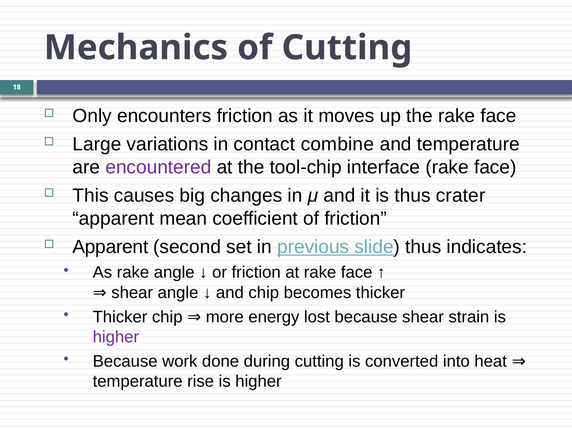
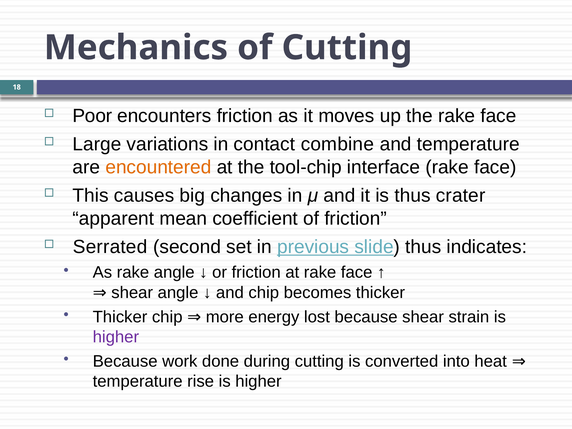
Only: Only -> Poor
encountered colour: purple -> orange
Apparent at (110, 247): Apparent -> Serrated
